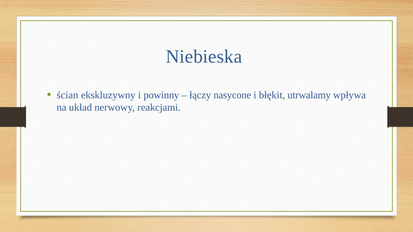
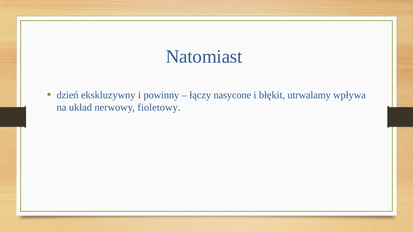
Niebieska: Niebieska -> Natomiast
ścian: ścian -> dzień
reakcjami: reakcjami -> fioletowy
